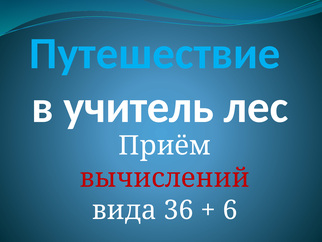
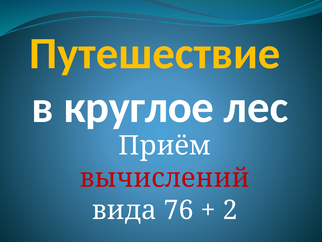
Путешествие colour: light blue -> yellow
учитель: учитель -> круглое
36: 36 -> 76
6: 6 -> 2
